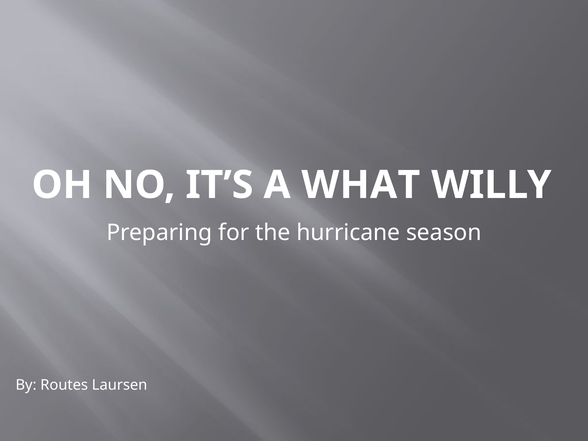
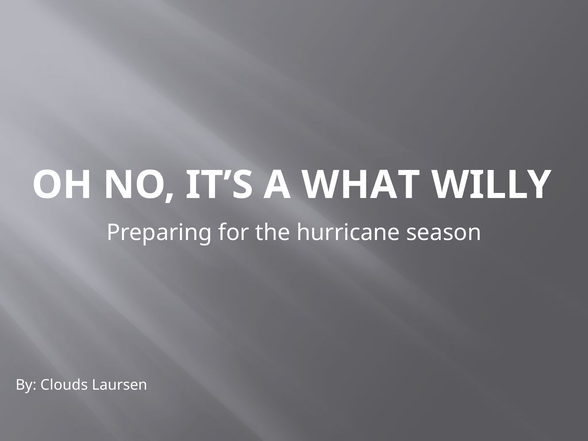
Routes: Routes -> Clouds
